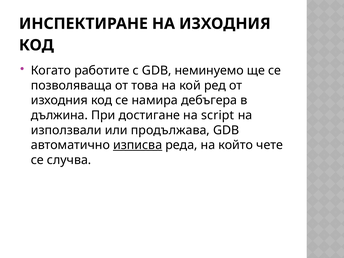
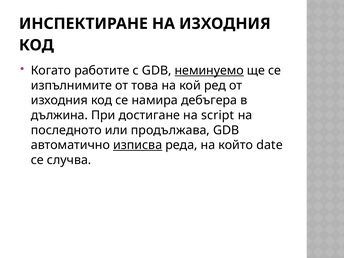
неминуемо underline: none -> present
позволяваща: позволяваща -> изпълнимите
използвали: използвали -> последното
чете: чете -> date
